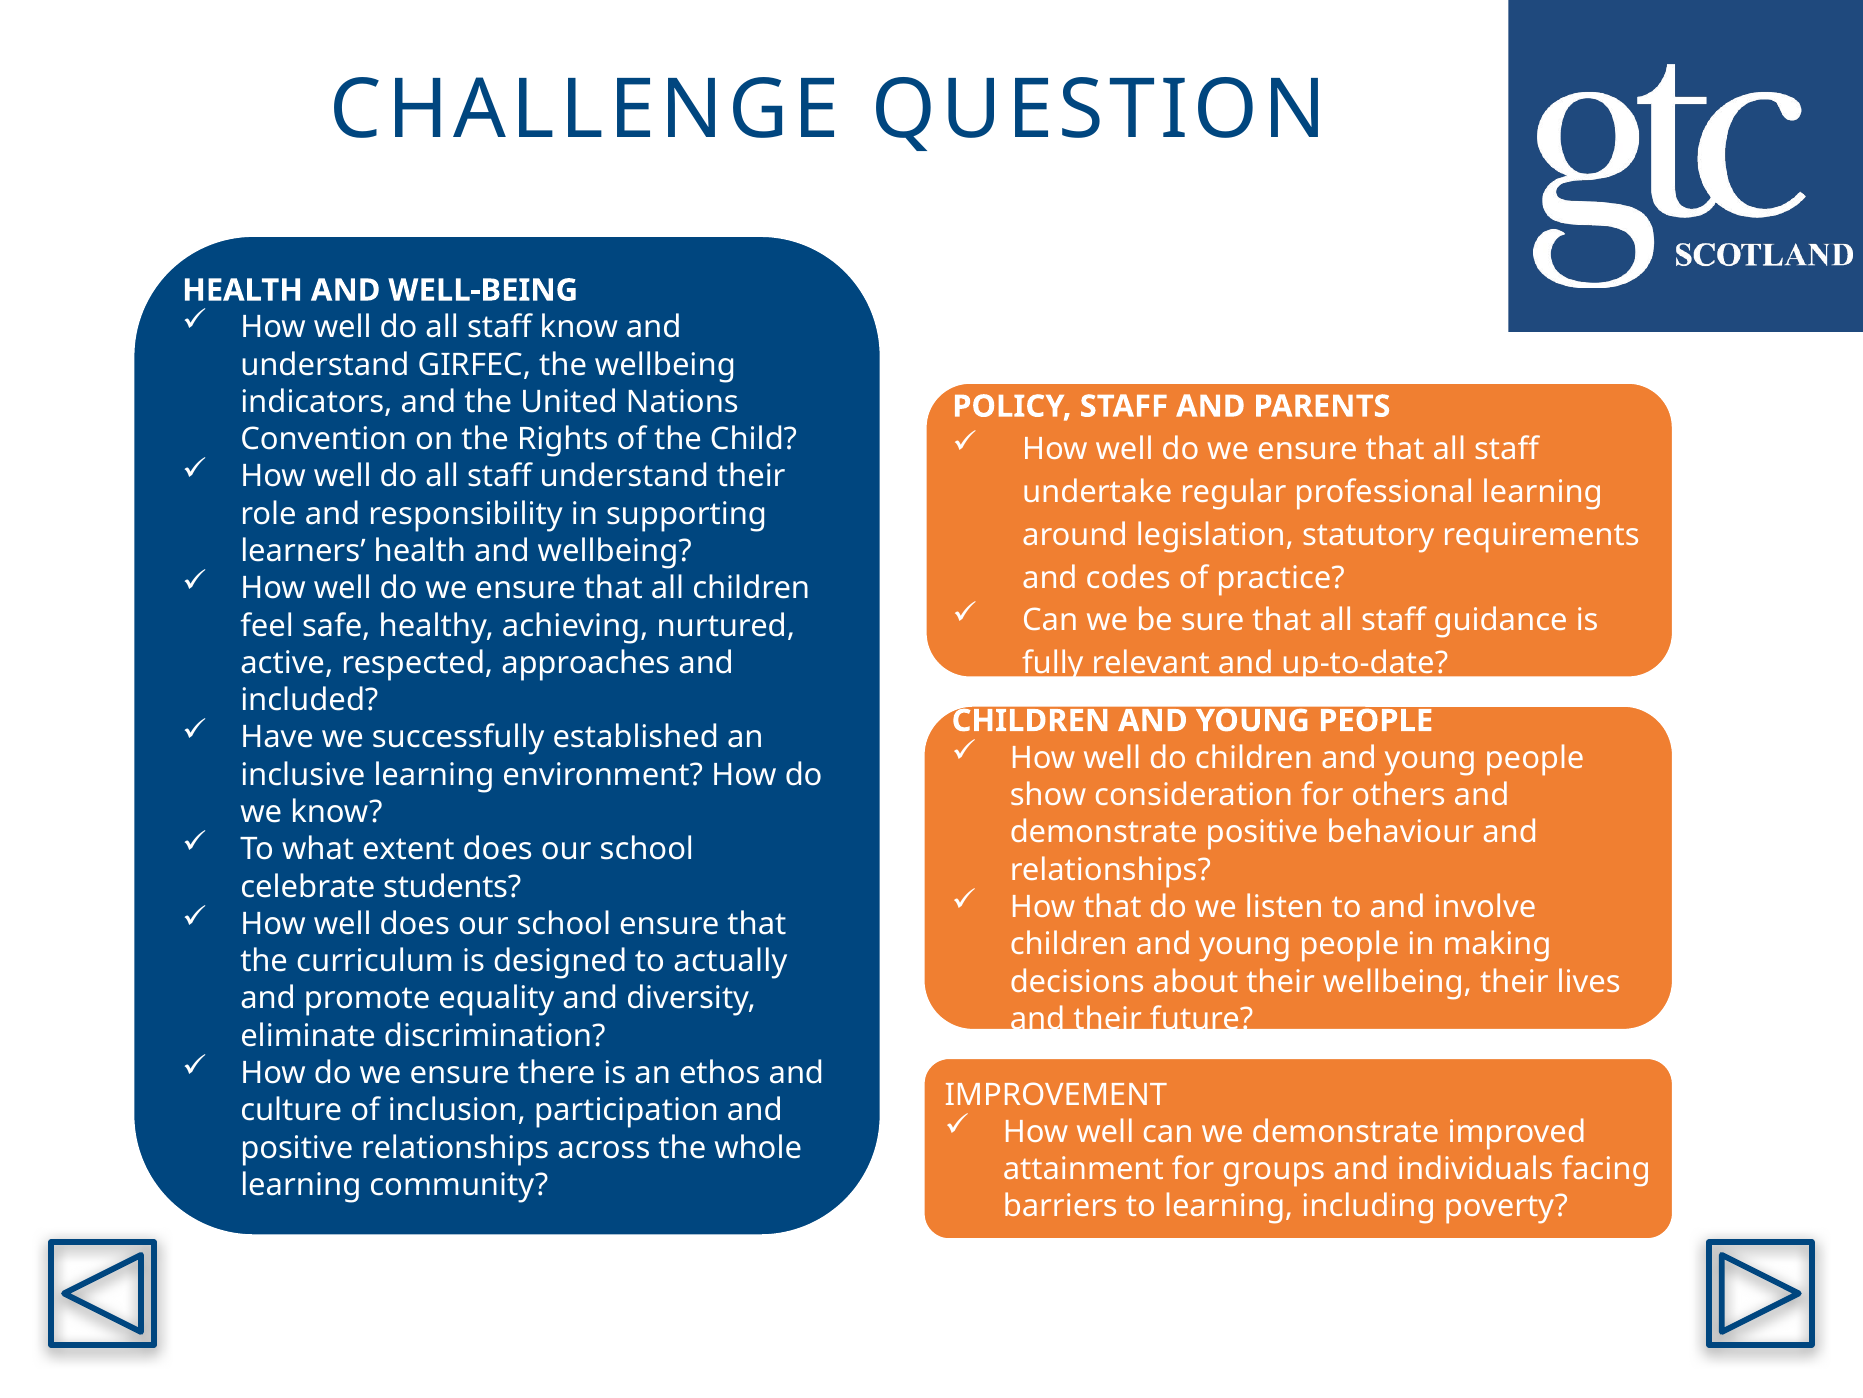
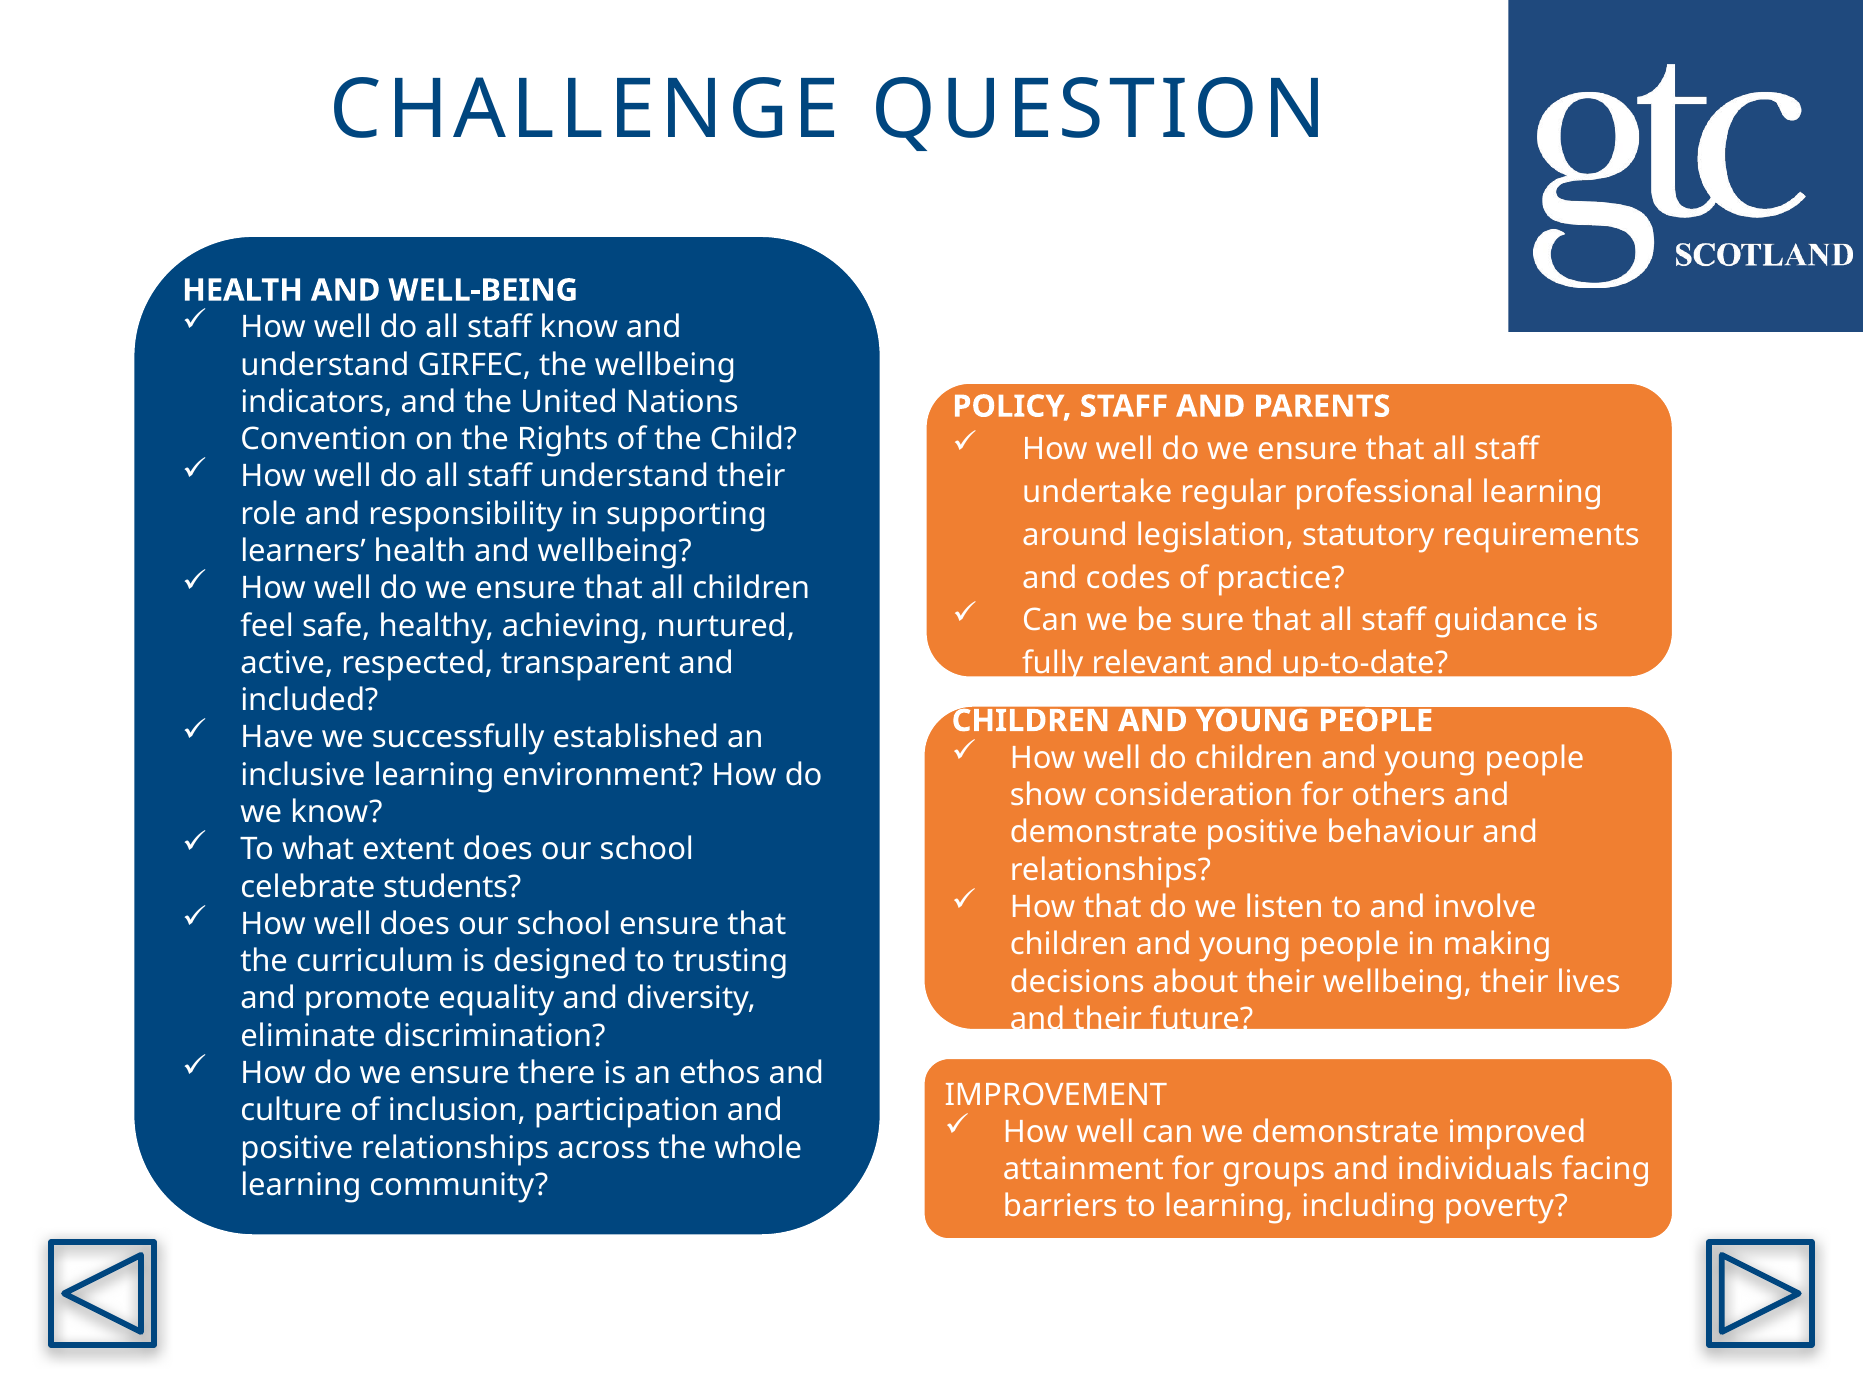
approaches: approaches -> transparent
actually: actually -> trusting
